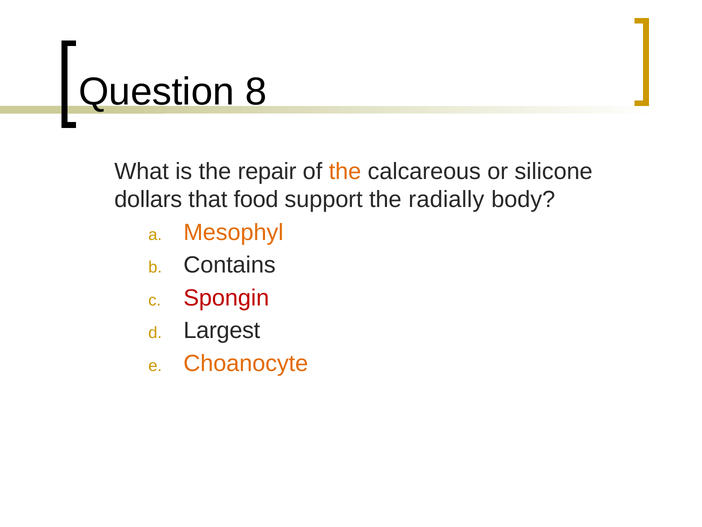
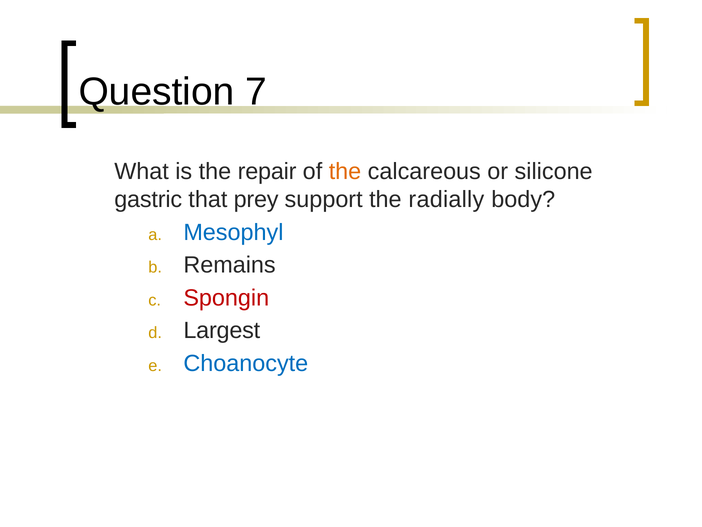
8: 8 -> 7
dollars: dollars -> gastric
food: food -> prey
Mesophyl colour: orange -> blue
Contains: Contains -> Remains
Choanocyte colour: orange -> blue
